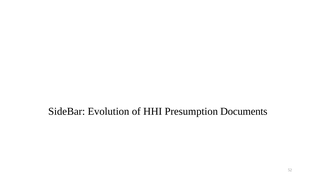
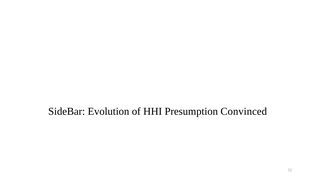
Documents: Documents -> Convinced
